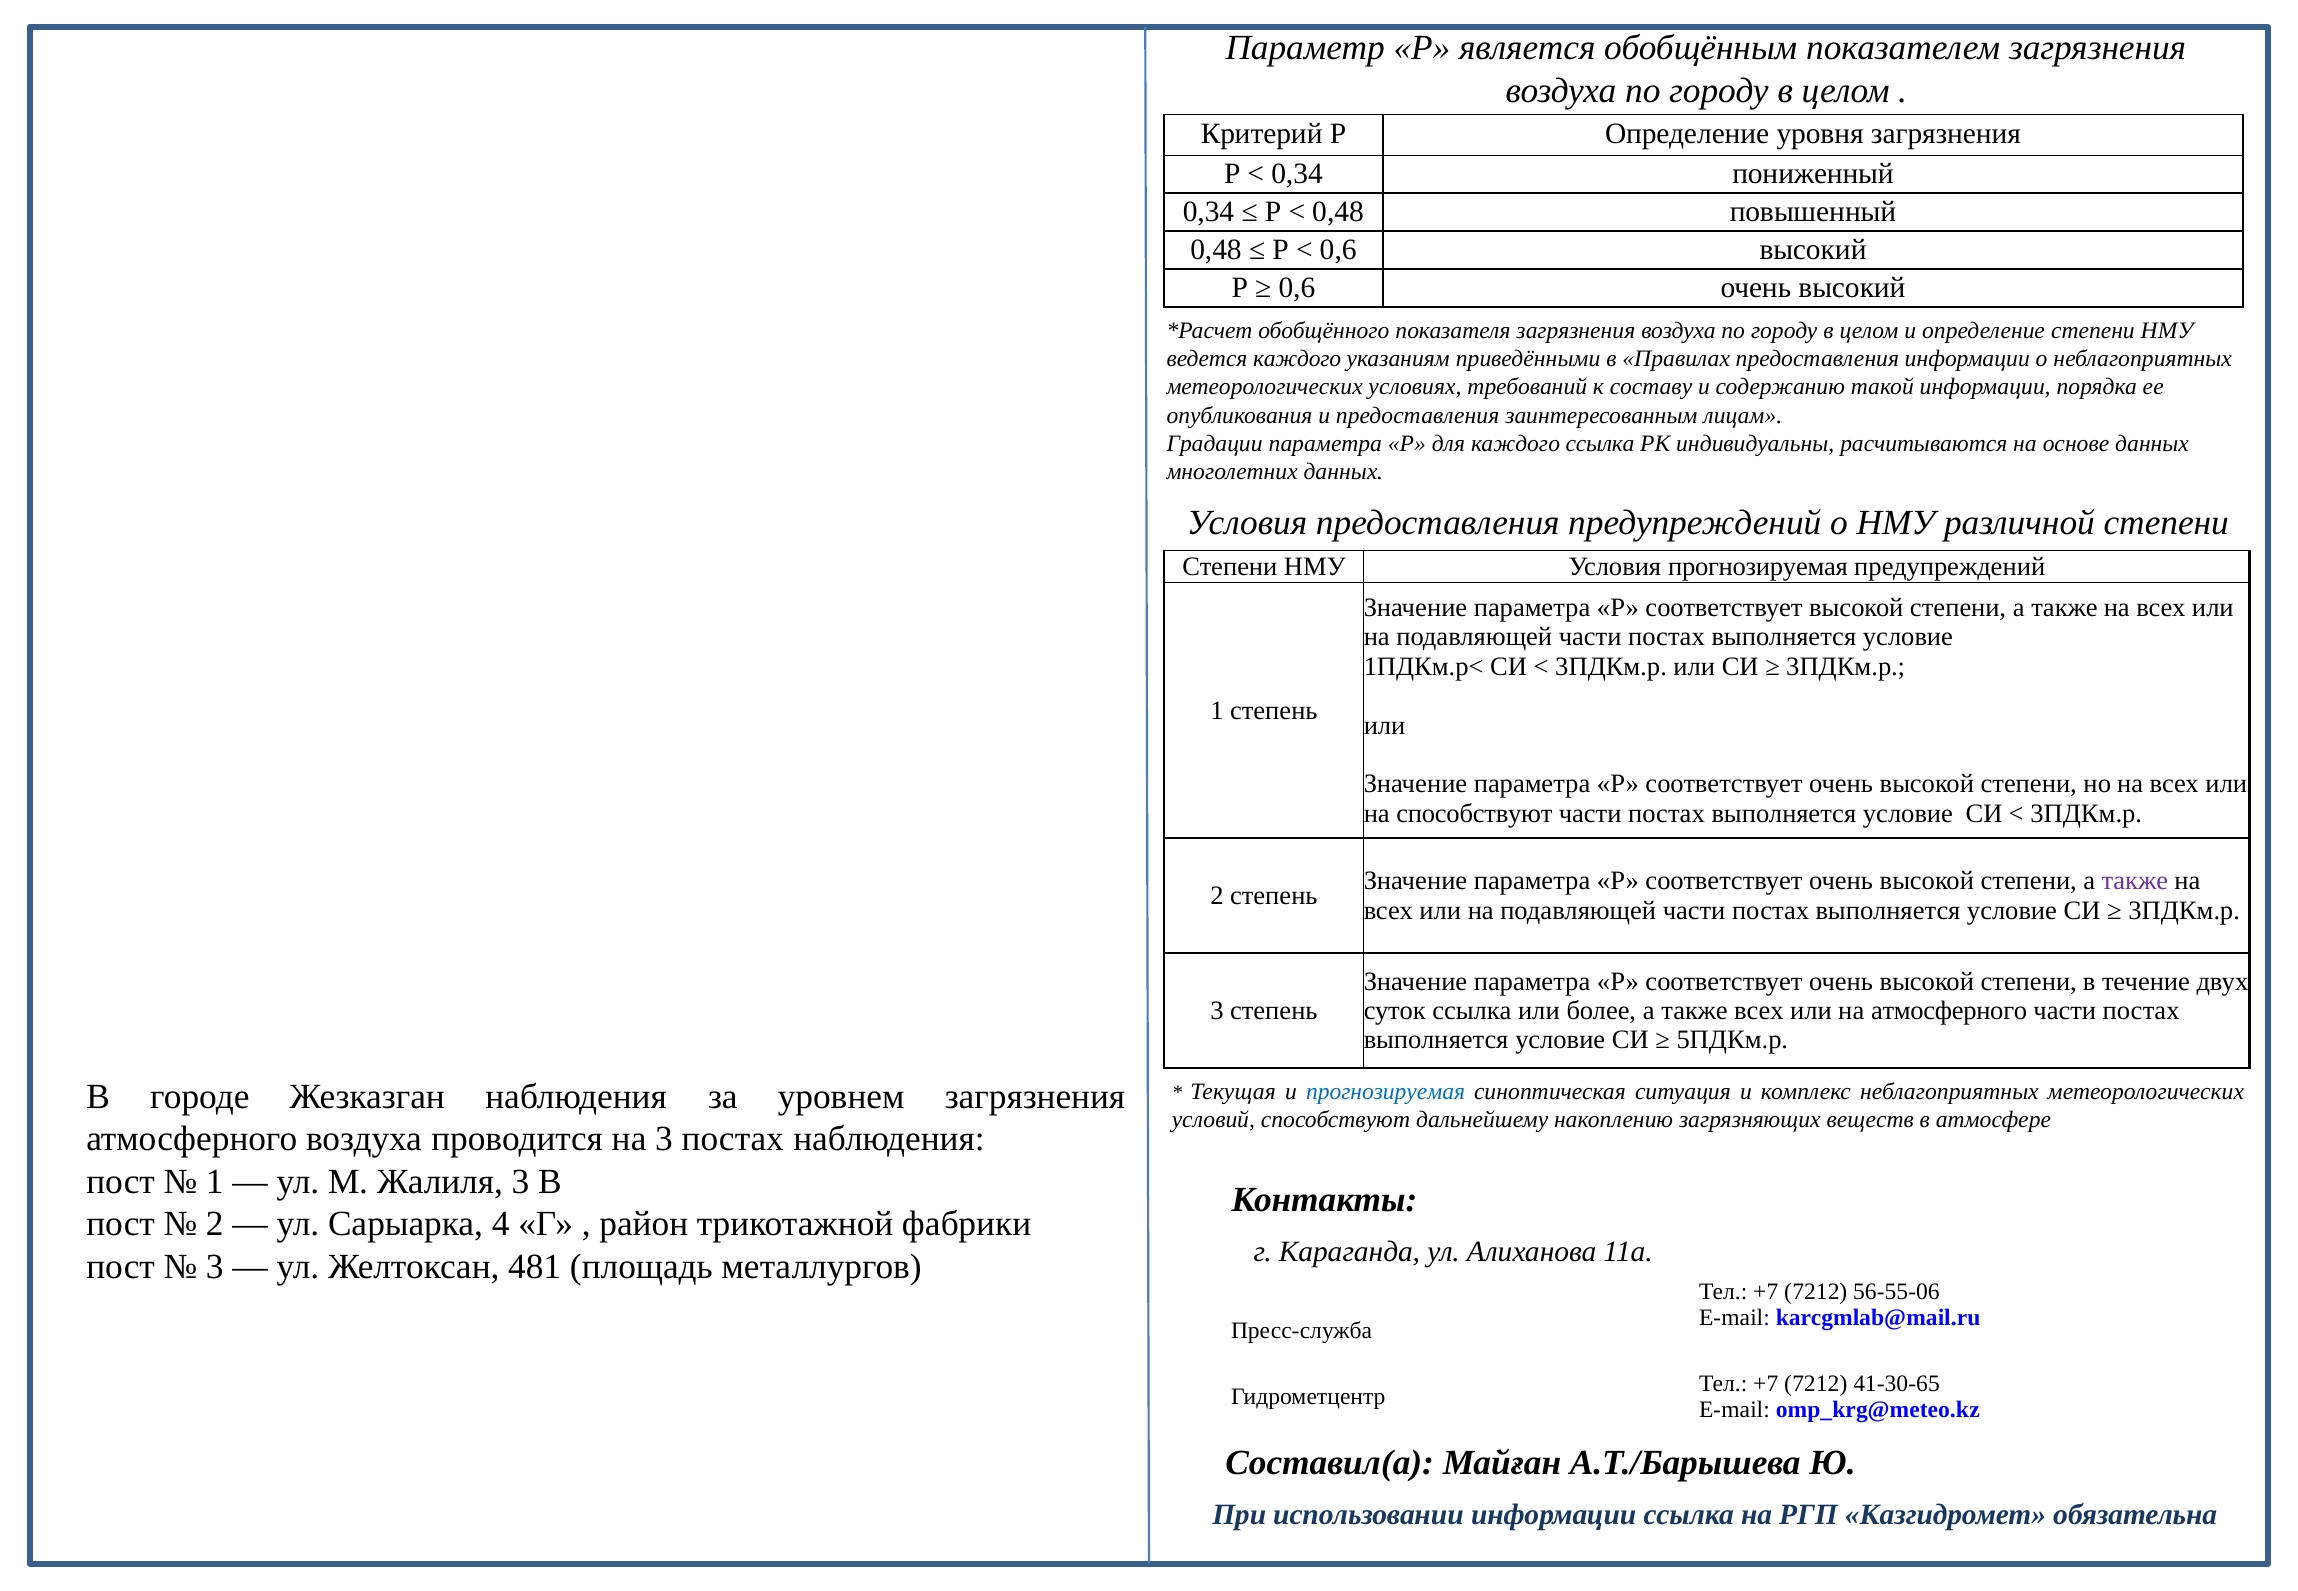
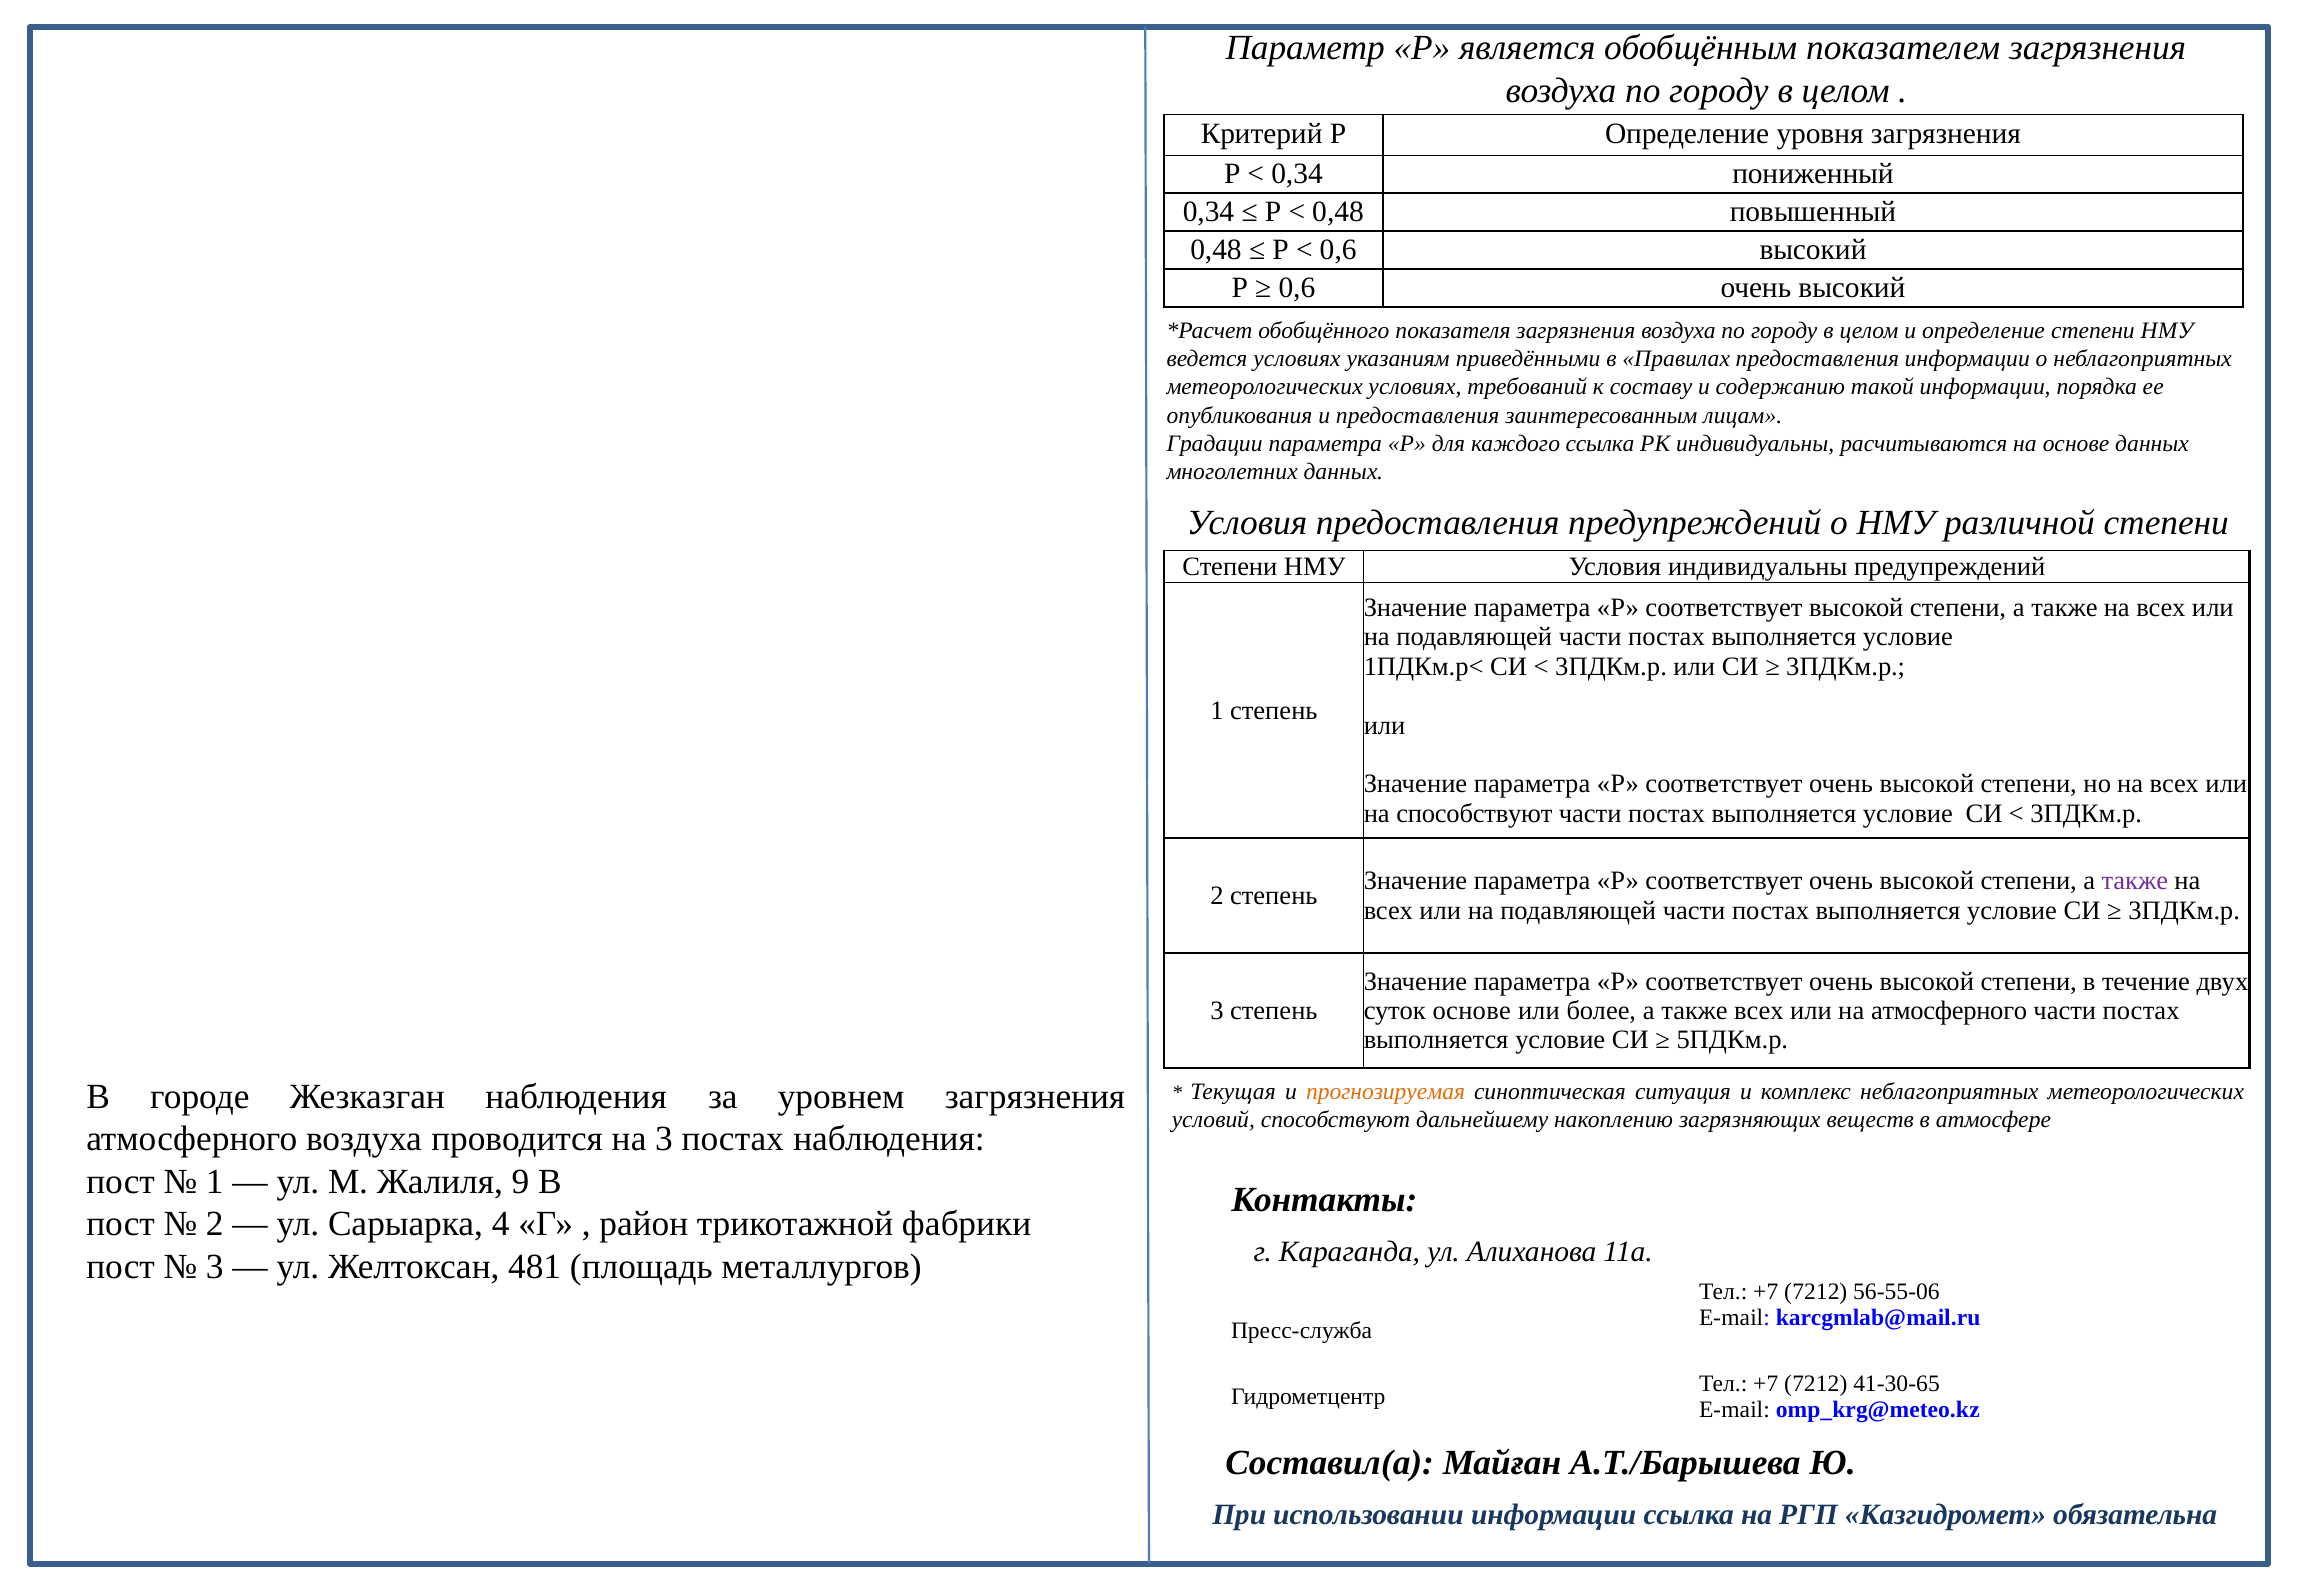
ведется каждого: каждого -> условиях
Условия прогнозируемая: прогнозируемая -> индивидуальны
суток ссылка: ссылка -> основе
прогнозируемая at (1386, 1092) colour: blue -> orange
Жалиля 3: 3 -> 9
